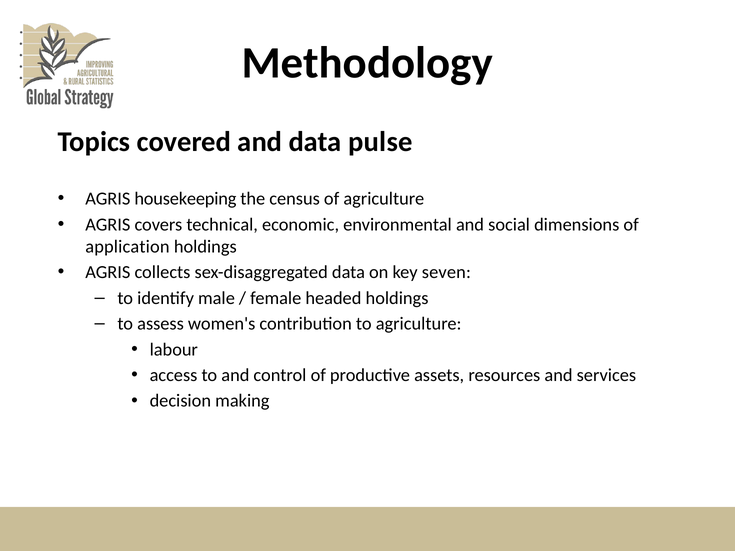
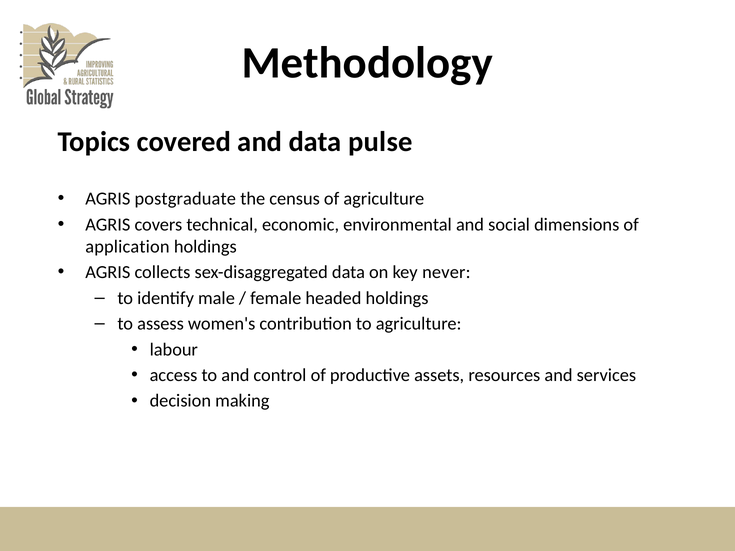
housekeeping: housekeeping -> postgraduate
seven: seven -> never
